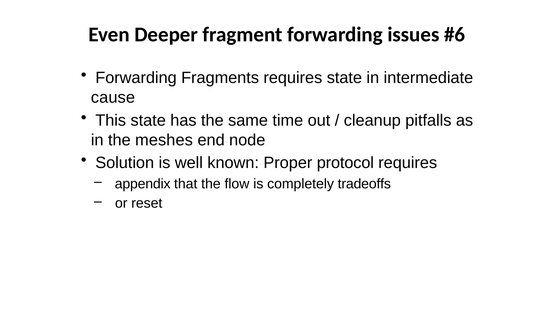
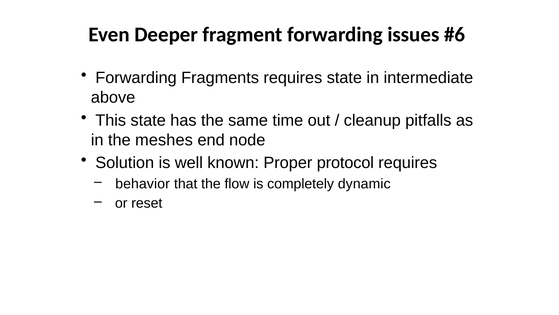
cause: cause -> above
appendix: appendix -> behavior
tradeoffs: tradeoffs -> dynamic
